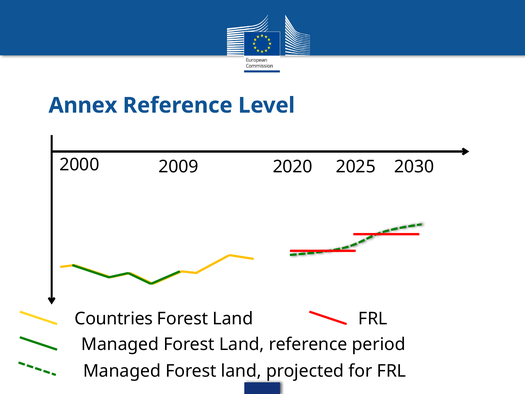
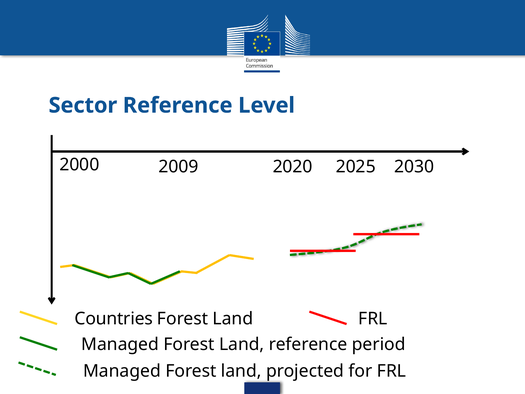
Annex: Annex -> Sector
